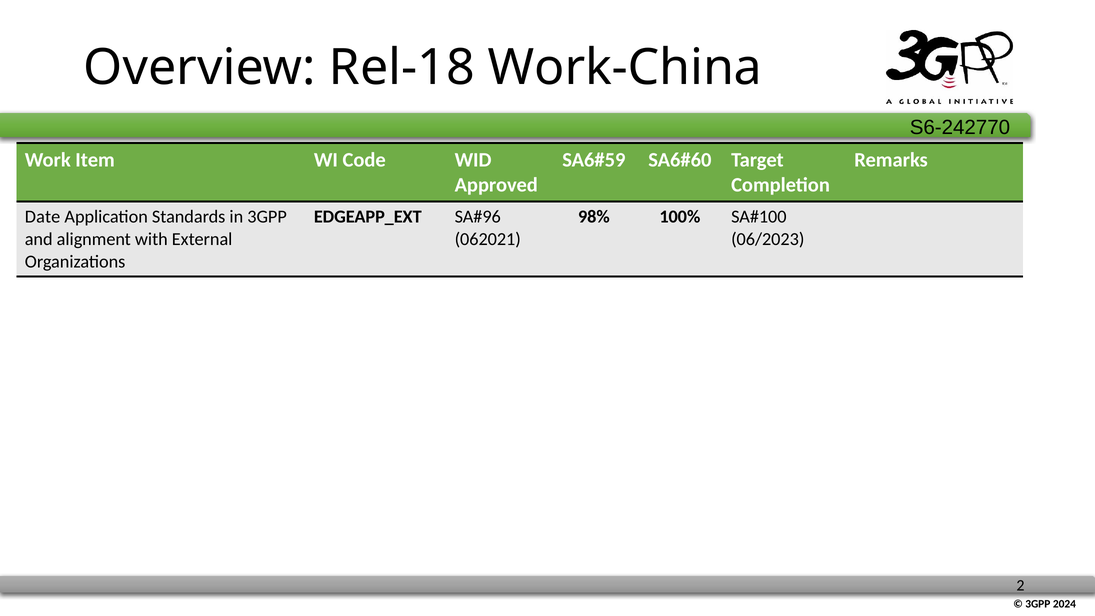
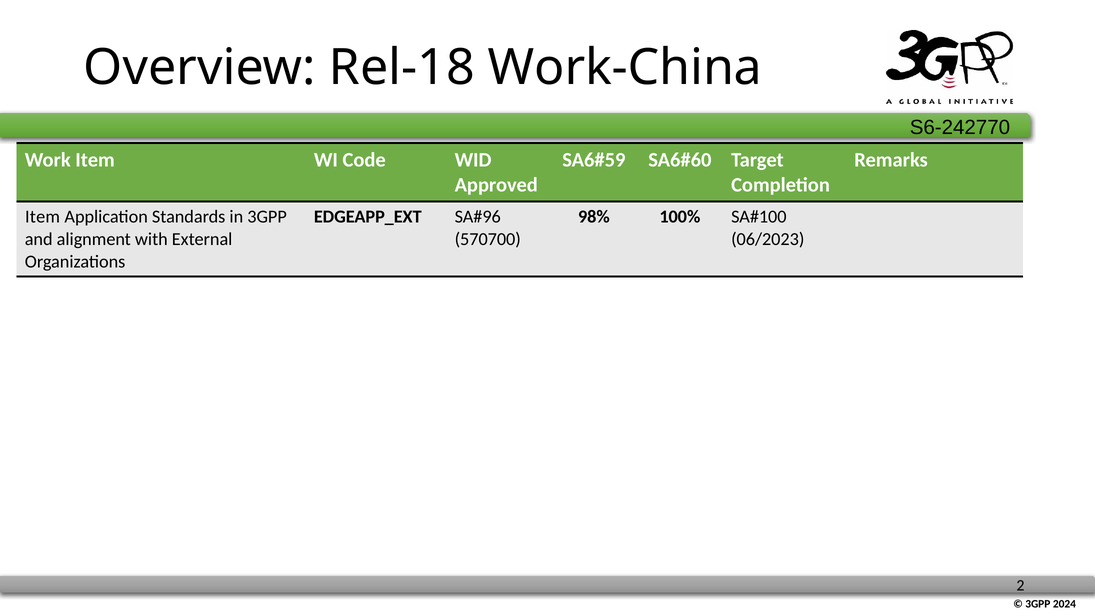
Date at (43, 217): Date -> Item
062021: 062021 -> 570700
